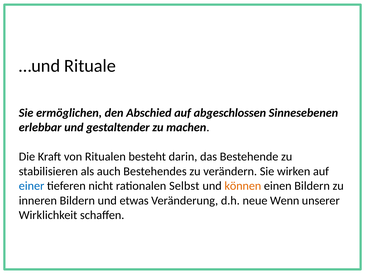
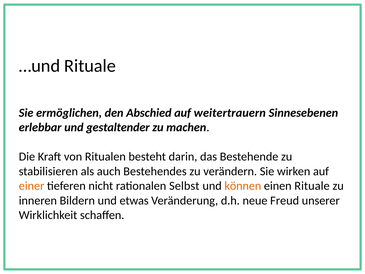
abgeschlossen: abgeschlossen -> weitertrauern
einer colour: blue -> orange
einen Bildern: Bildern -> Rituale
Wenn: Wenn -> Freud
